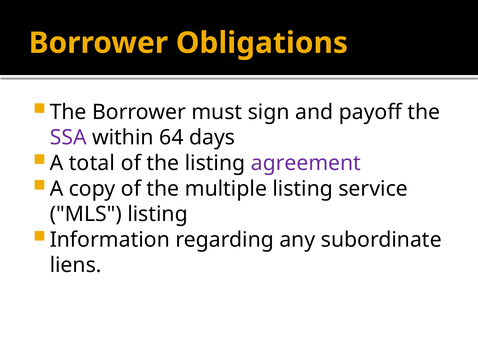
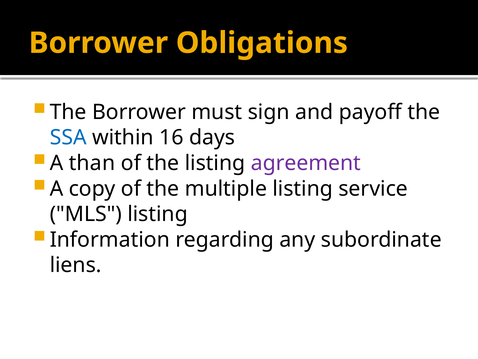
SSA colour: purple -> blue
64: 64 -> 16
total: total -> than
